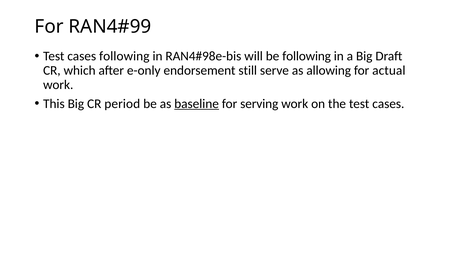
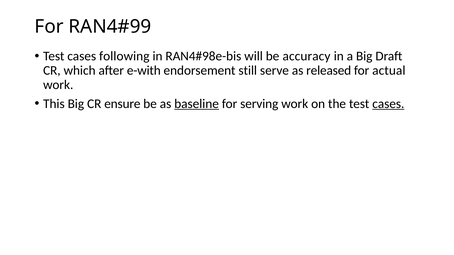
be following: following -> accuracy
e-only: e-only -> e-with
allowing: allowing -> released
period: period -> ensure
cases at (388, 104) underline: none -> present
